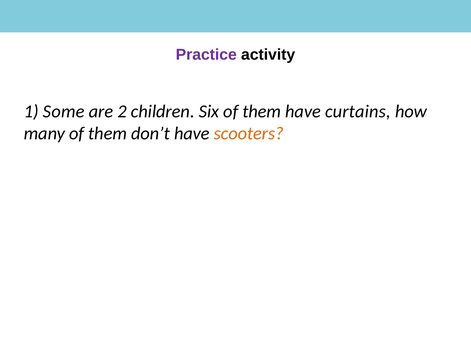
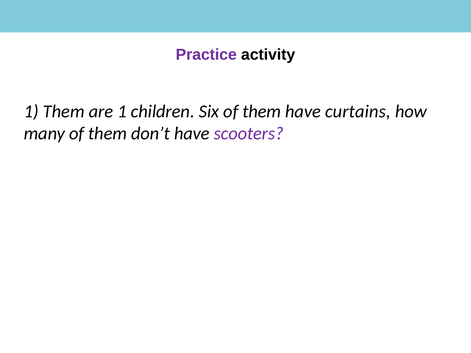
1 Some: Some -> Them
are 2: 2 -> 1
scooters colour: orange -> purple
